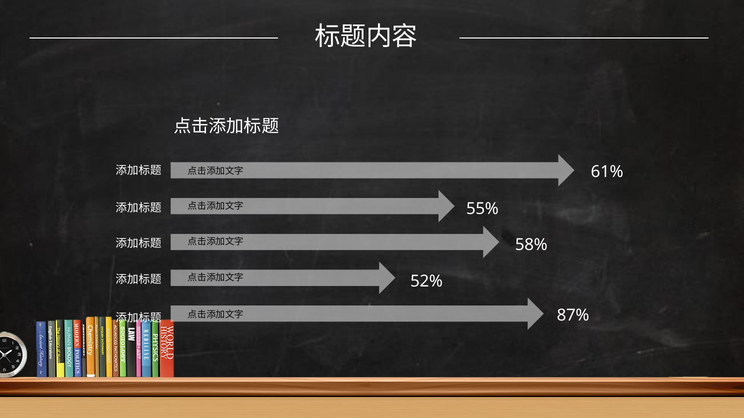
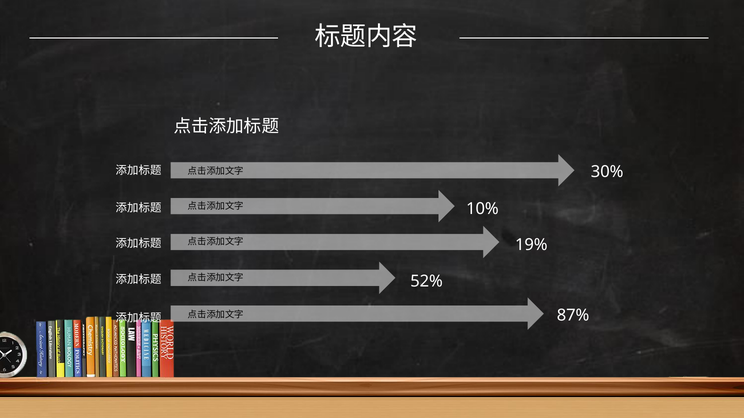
61%: 61% -> 30%
55%: 55% -> 10%
58%: 58% -> 19%
